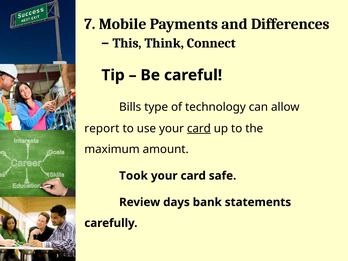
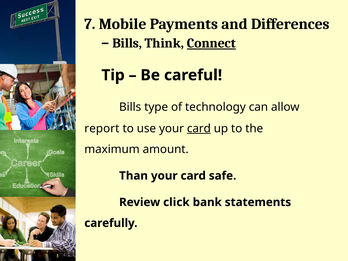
This at (127, 43): This -> Bills
Connect underline: none -> present
Took: Took -> Than
days: days -> click
